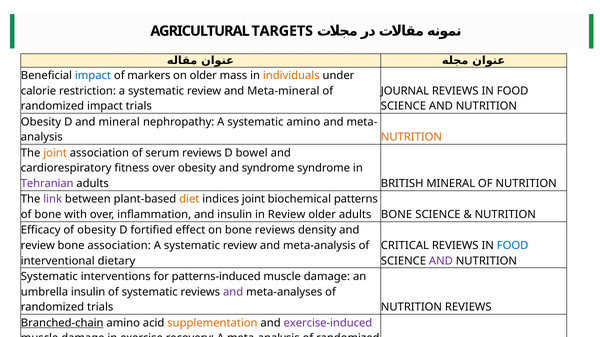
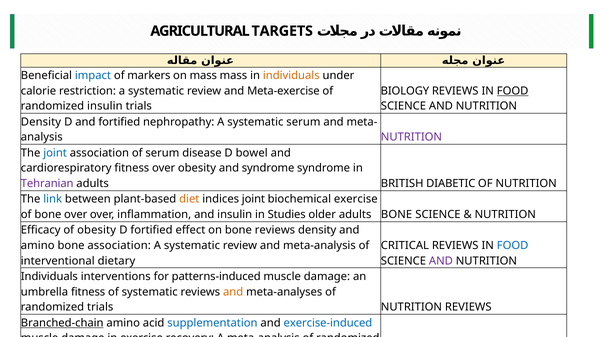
on older: older -> mass
Meta-mineral: Meta-mineral -> Meta-exercise
JOURNAL at (405, 91): JOURNAL -> BIOLOGY
FOOD at (513, 91) underline: none -> present
randomized impact: impact -> insulin
Obesity at (41, 122): Obesity -> Density
and mineral: mineral -> fortified
systematic amino: amino -> serum
NUTRITION at (411, 137) colour: orange -> purple
joint at (55, 153) colour: orange -> blue
serum reviews: reviews -> disease
BRITISH MINERAL: MINERAL -> DIABETIC
link colour: purple -> blue
biochemical patterns: patterns -> exercise
bone with: with -> over
in Review: Review -> Studies
review at (38, 246): review -> amino
Systematic at (49, 277): Systematic -> Individuals
umbrella insulin: insulin -> fitness
and at (233, 292) colour: purple -> orange
supplementation colour: orange -> blue
exercise-induced colour: purple -> blue
